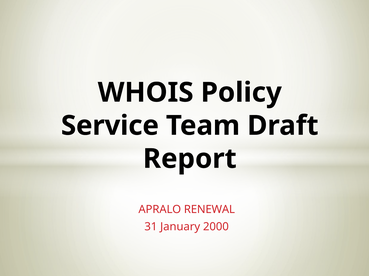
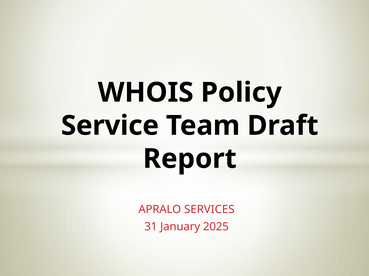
RENEWAL: RENEWAL -> SERVICES
2000: 2000 -> 2025
